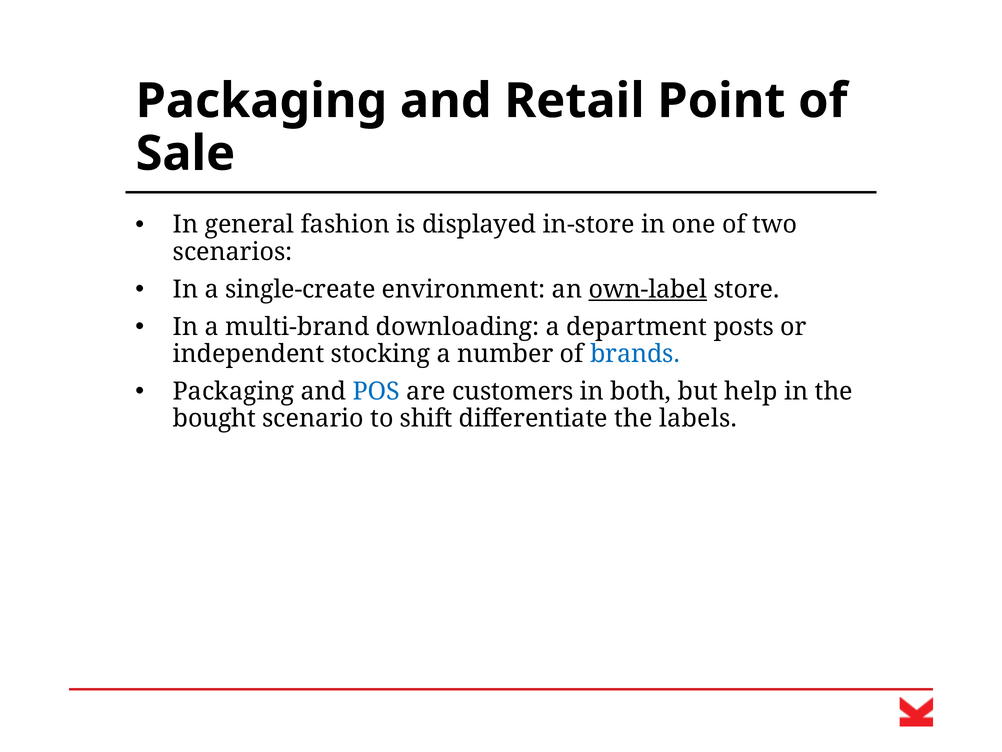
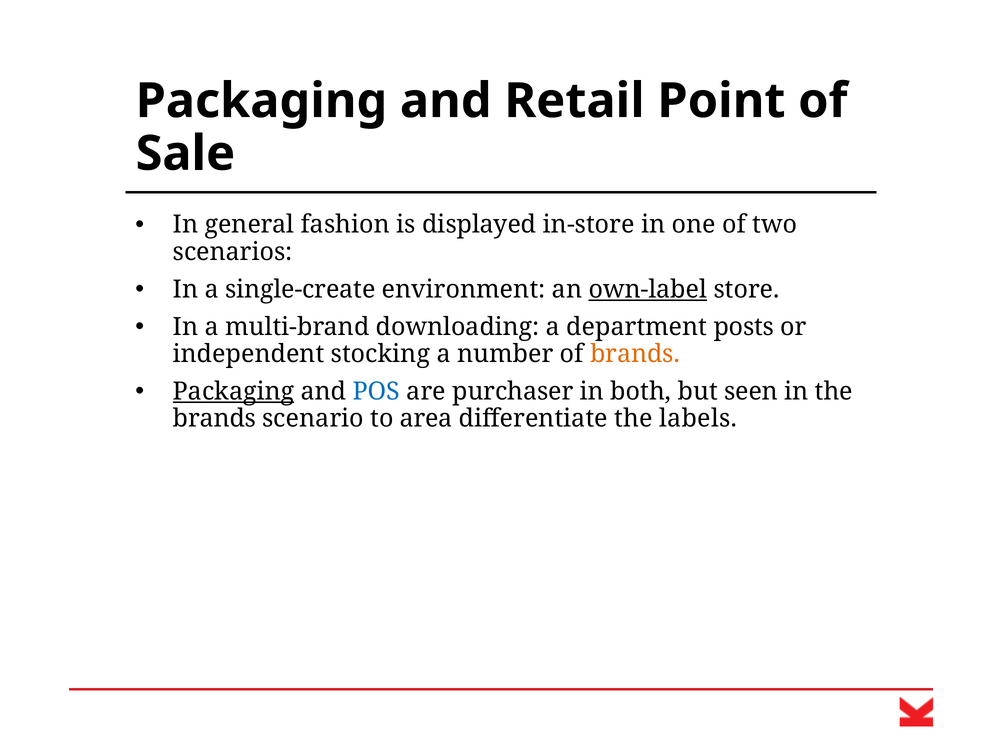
brands at (635, 354) colour: blue -> orange
Packaging at (234, 391) underline: none -> present
customers: customers -> purchaser
help: help -> seen
bought at (214, 418): bought -> brands
shift: shift -> area
